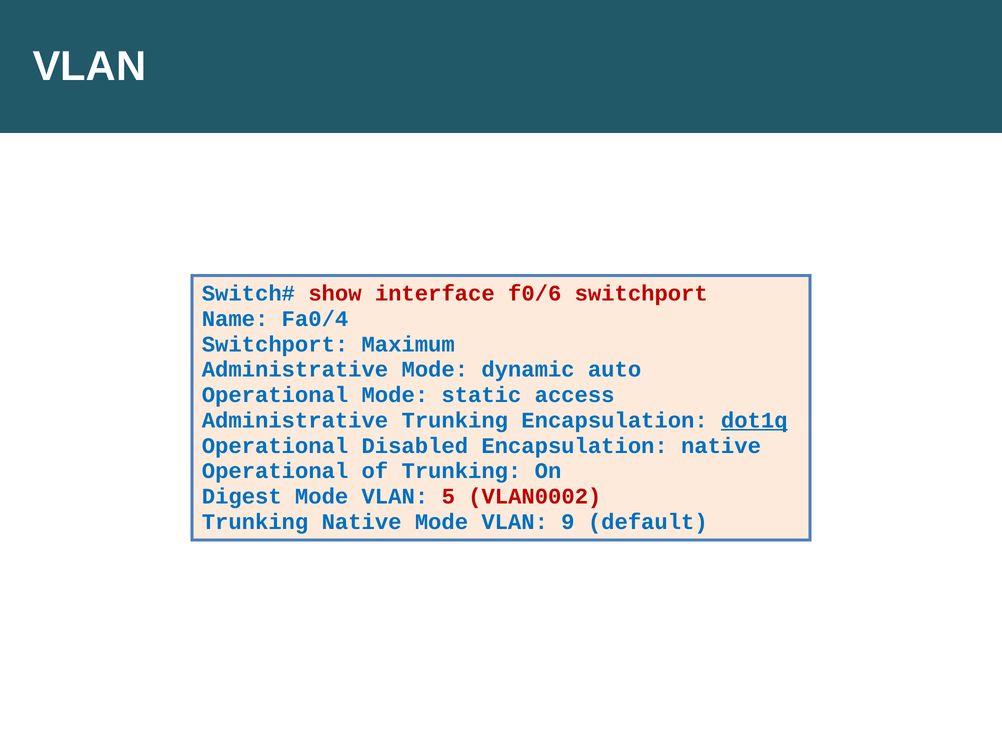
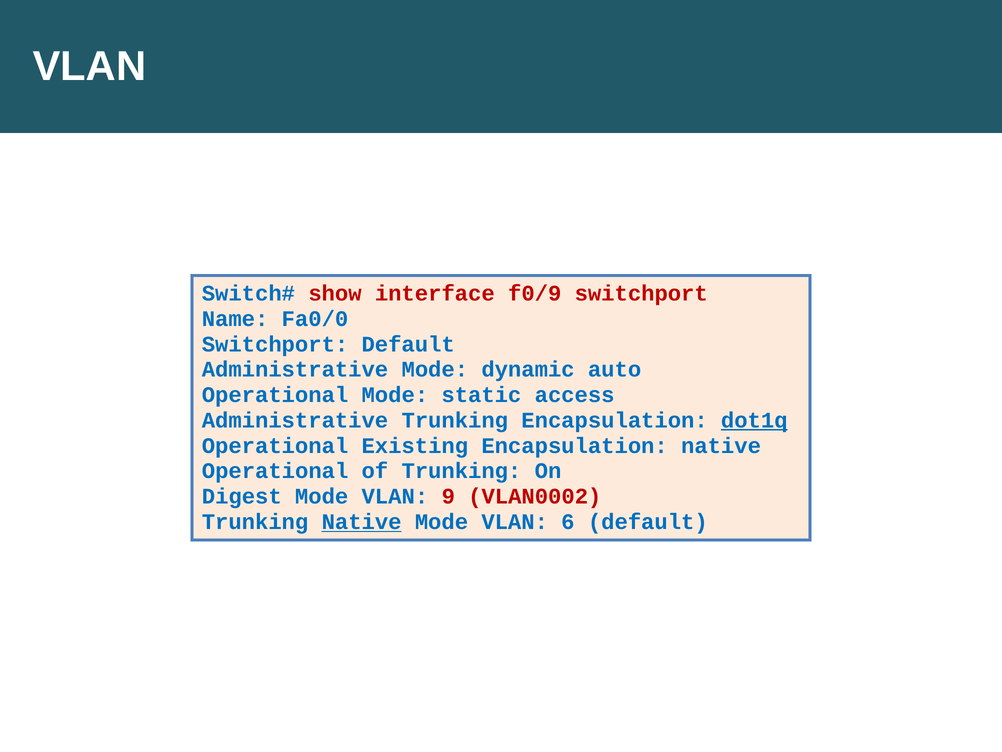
f0/6: f0/6 -> f0/9
Fa0/4: Fa0/4 -> Fa0/0
Switchport Maximum: Maximum -> Default
Disabled: Disabled -> Existing
5: 5 -> 9
Native at (362, 522) underline: none -> present
9: 9 -> 6
